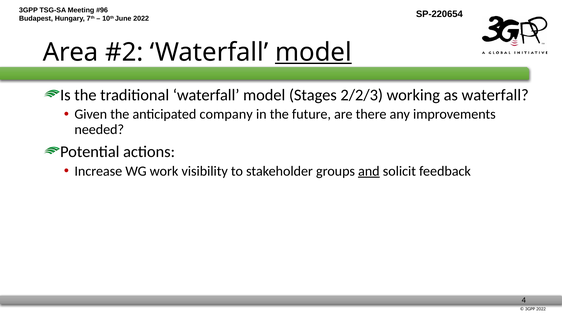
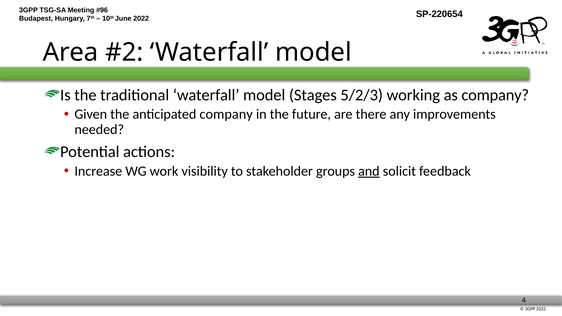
model at (313, 52) underline: present -> none
2/2/3: 2/2/3 -> 5/2/3
as waterfall: waterfall -> company
